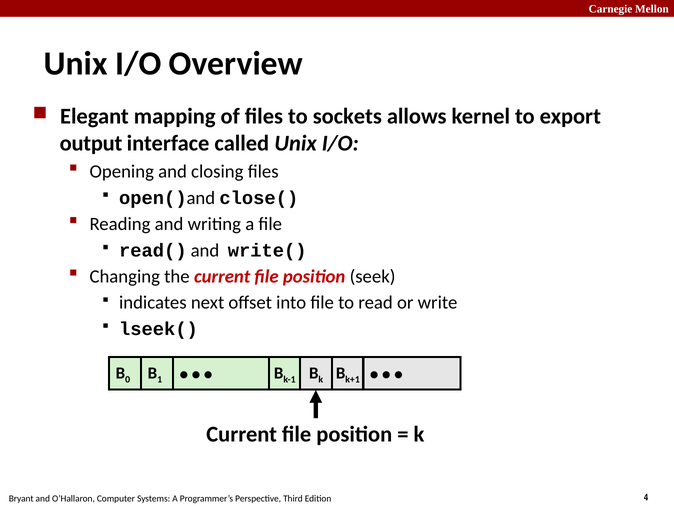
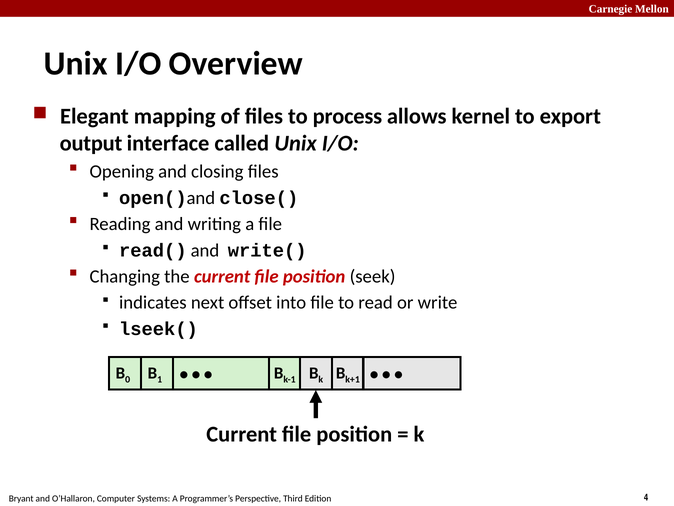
sockets: sockets -> process
